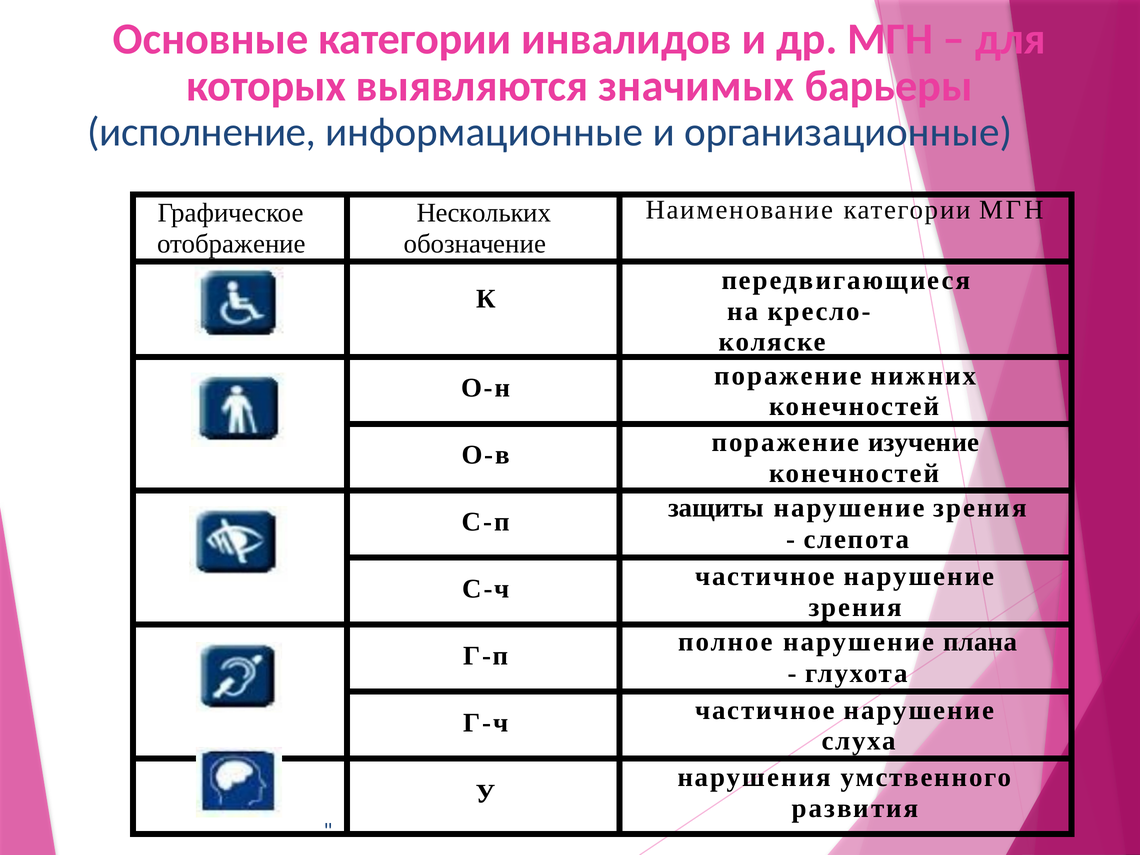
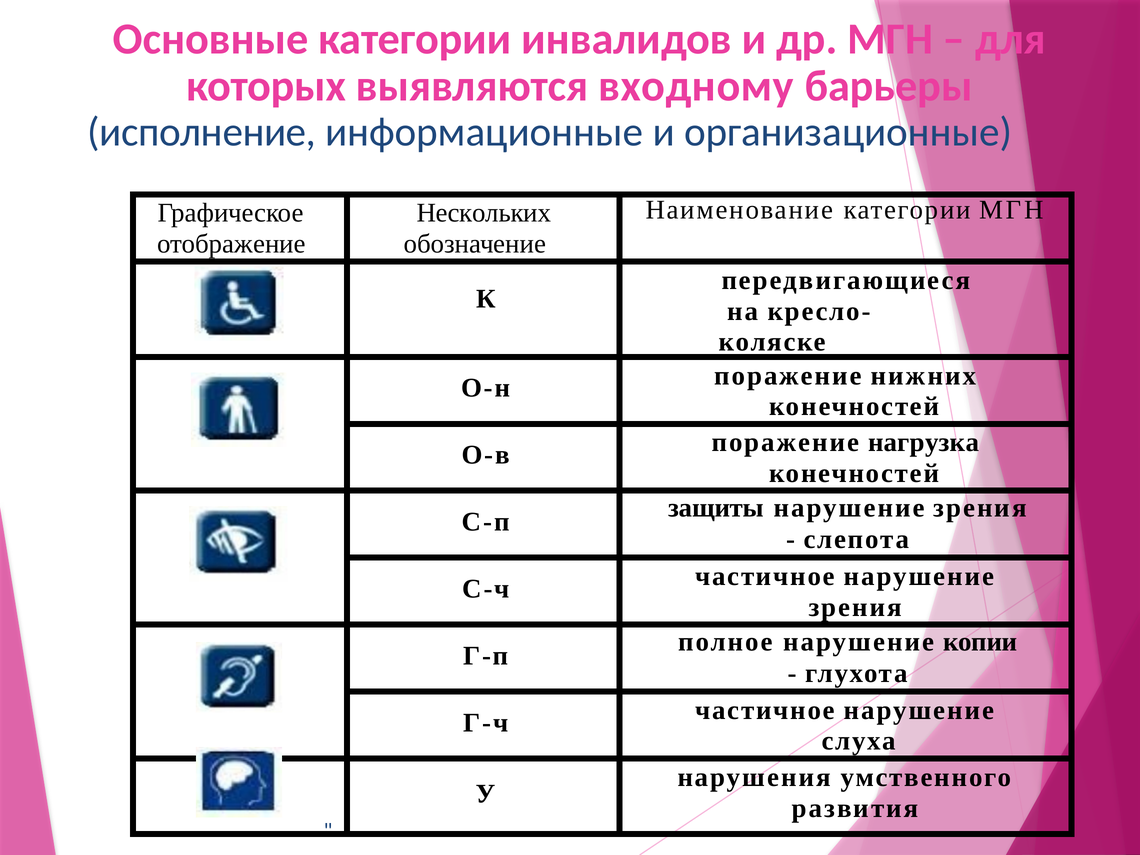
значимых: значимых -> входному
изучение: изучение -> нагрузка
плана: плана -> копии
